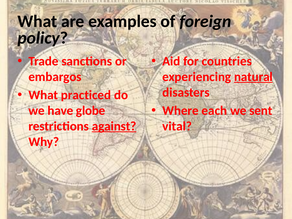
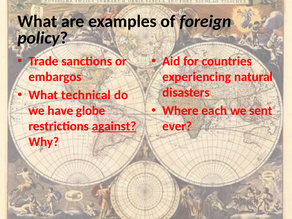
natural underline: present -> none
practiced: practiced -> technical
vital: vital -> ever
